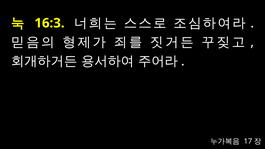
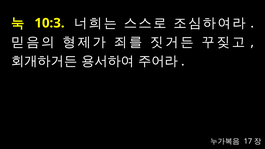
16:3: 16:3 -> 10:3
